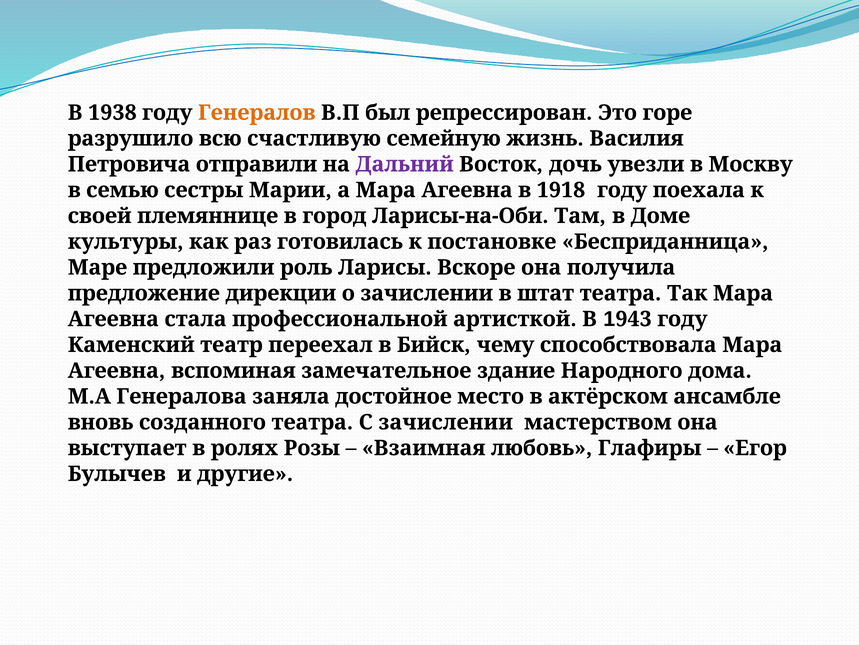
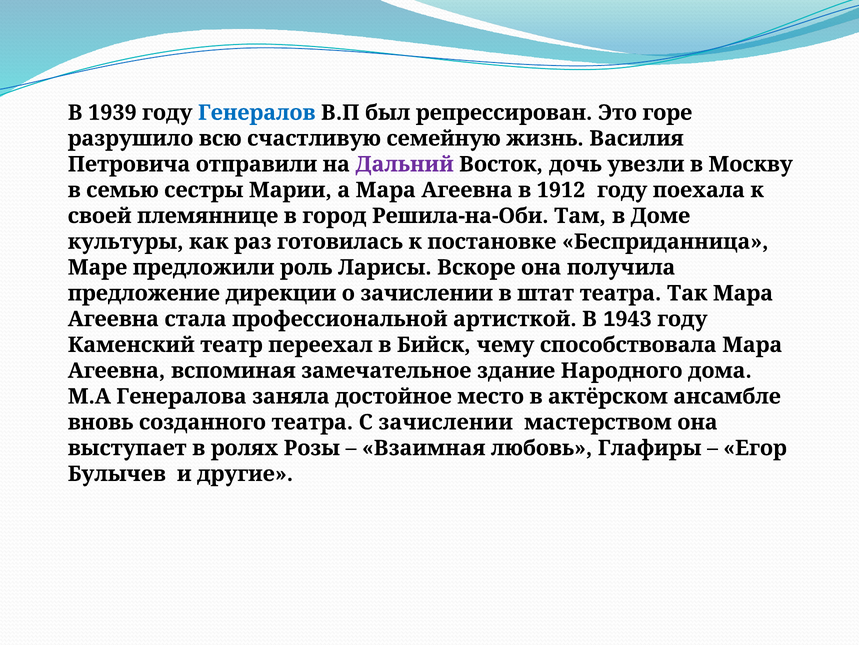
1938: 1938 -> 1939
Генералов colour: orange -> blue
1918: 1918 -> 1912
Ларисы-на-Оби: Ларисы-на-Оби -> Решила-на-Оби
